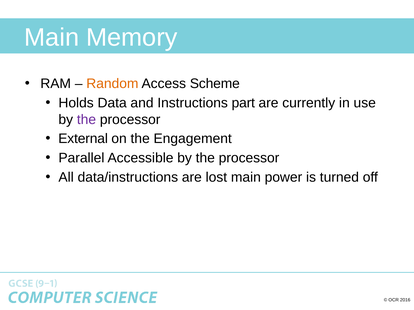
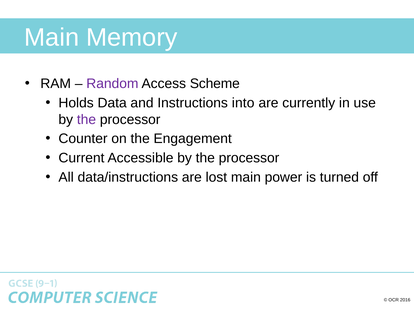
Random colour: orange -> purple
part: part -> into
External: External -> Counter
Parallel: Parallel -> Current
